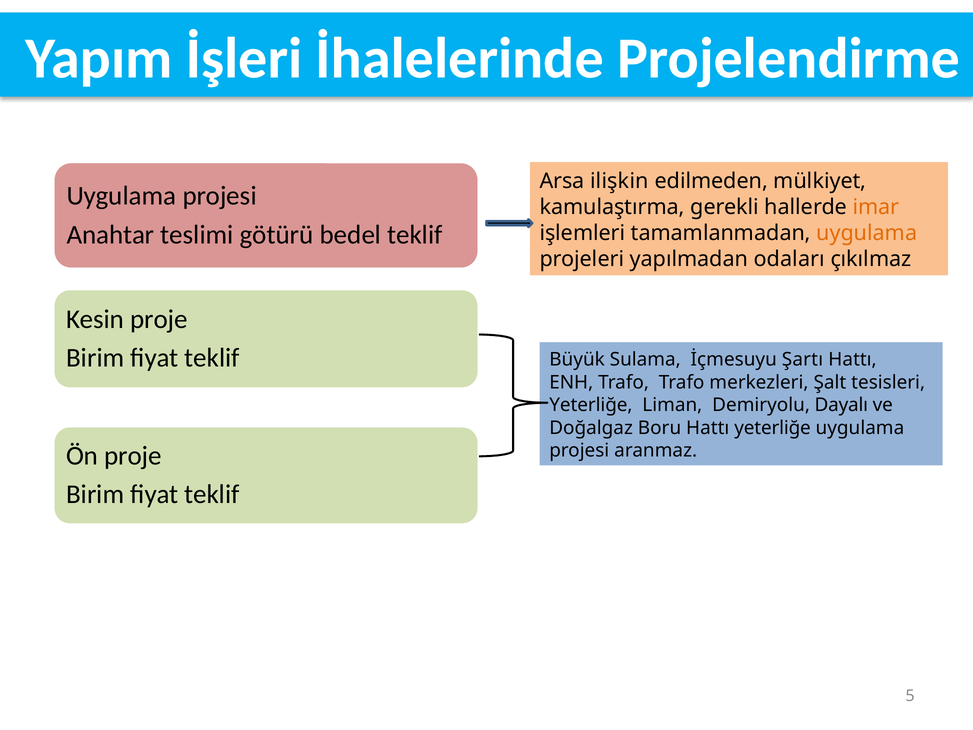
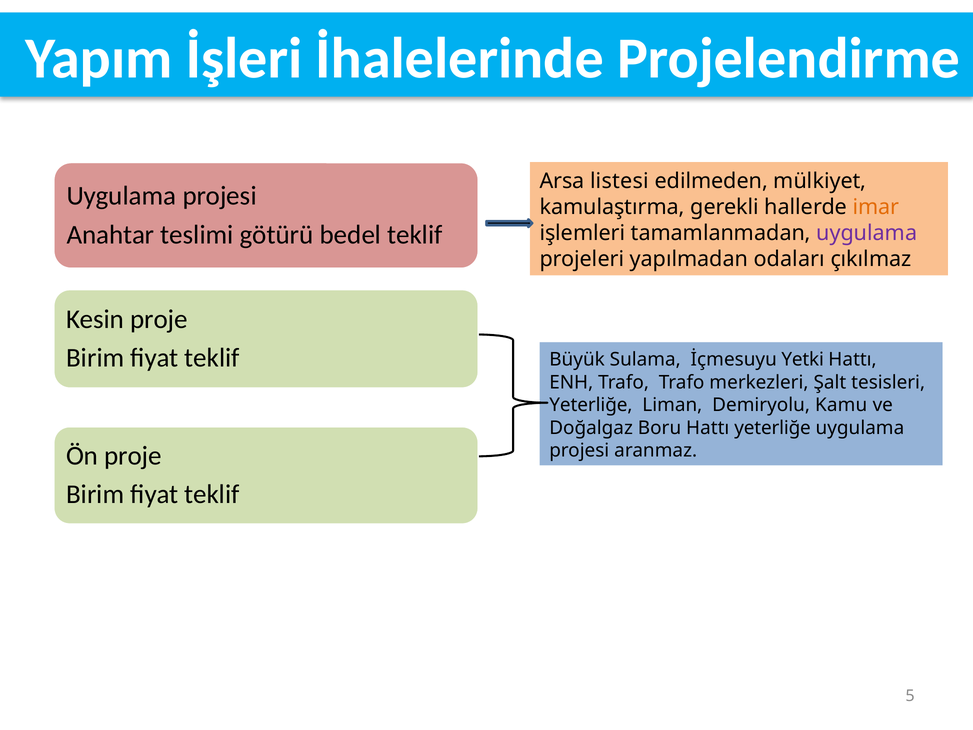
ilişkin: ilişkin -> listesi
uygulama at (867, 233) colour: orange -> purple
Şartı: Şartı -> Yetki
Dayalı: Dayalı -> Kamu
